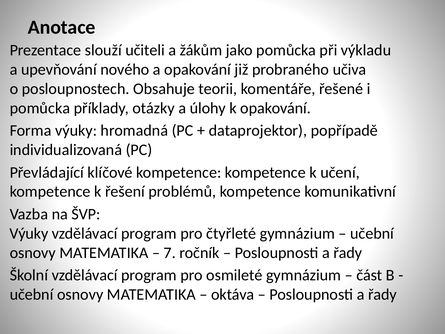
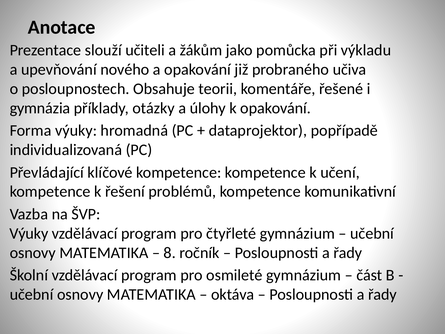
pomůcka at (40, 108): pomůcka -> gymnázia
7: 7 -> 8
